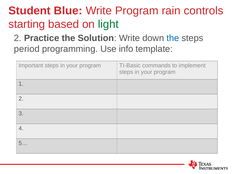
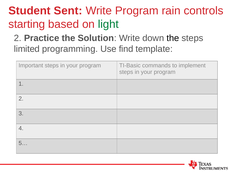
Blue: Blue -> Sent
the at (173, 38) colour: blue -> black
period: period -> limited
info: info -> find
